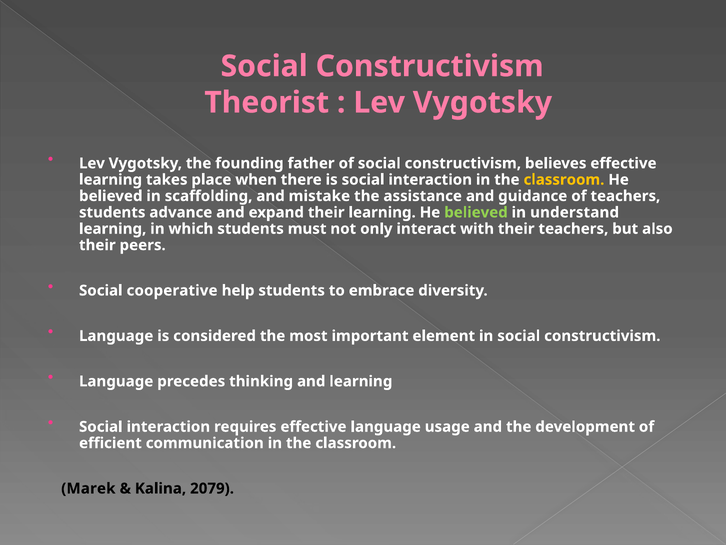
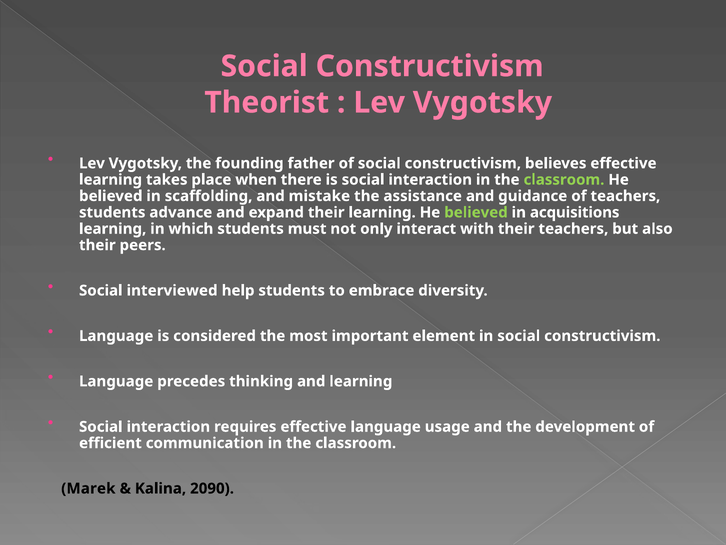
classroom at (564, 180) colour: yellow -> light green
understand: understand -> acquisitions
cooperative: cooperative -> interviewed
2079: 2079 -> 2090
